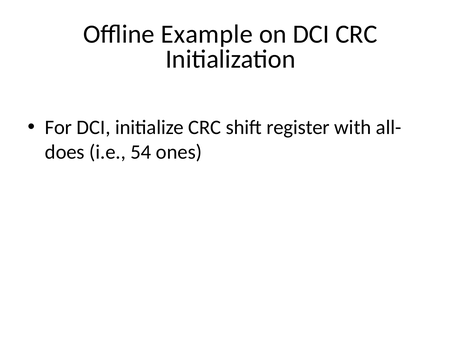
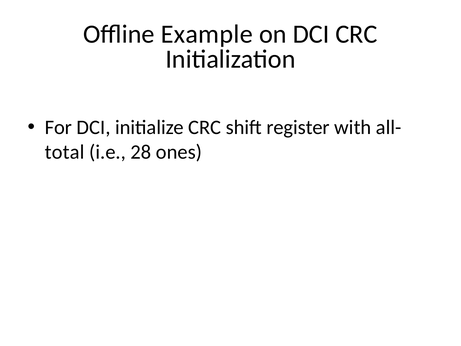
does: does -> total
54: 54 -> 28
